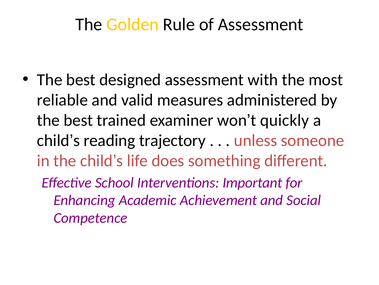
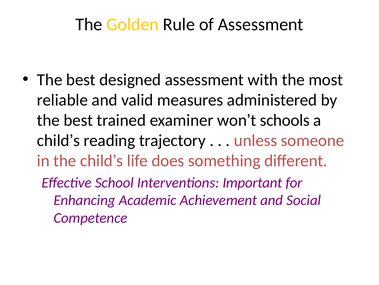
quickly: quickly -> schools
